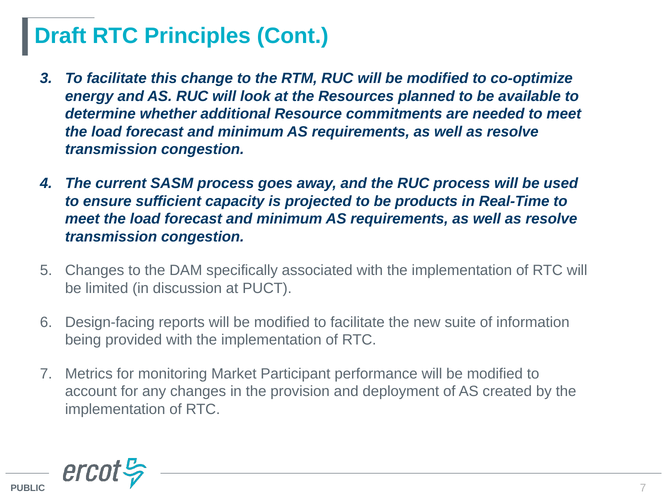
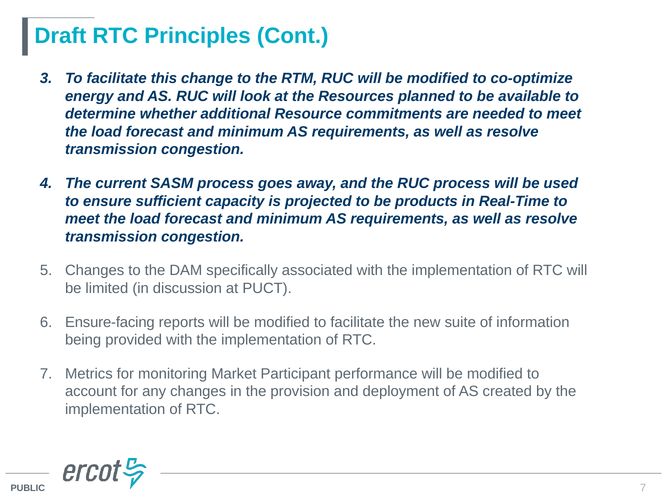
Design-facing: Design-facing -> Ensure-facing
